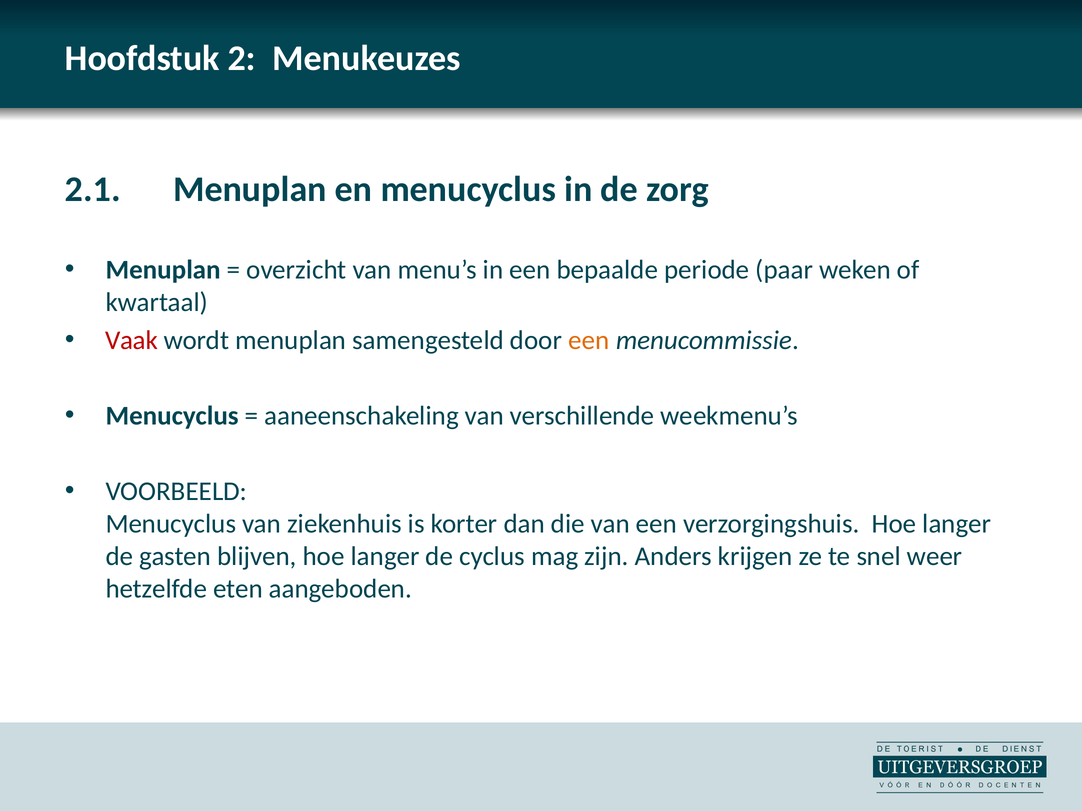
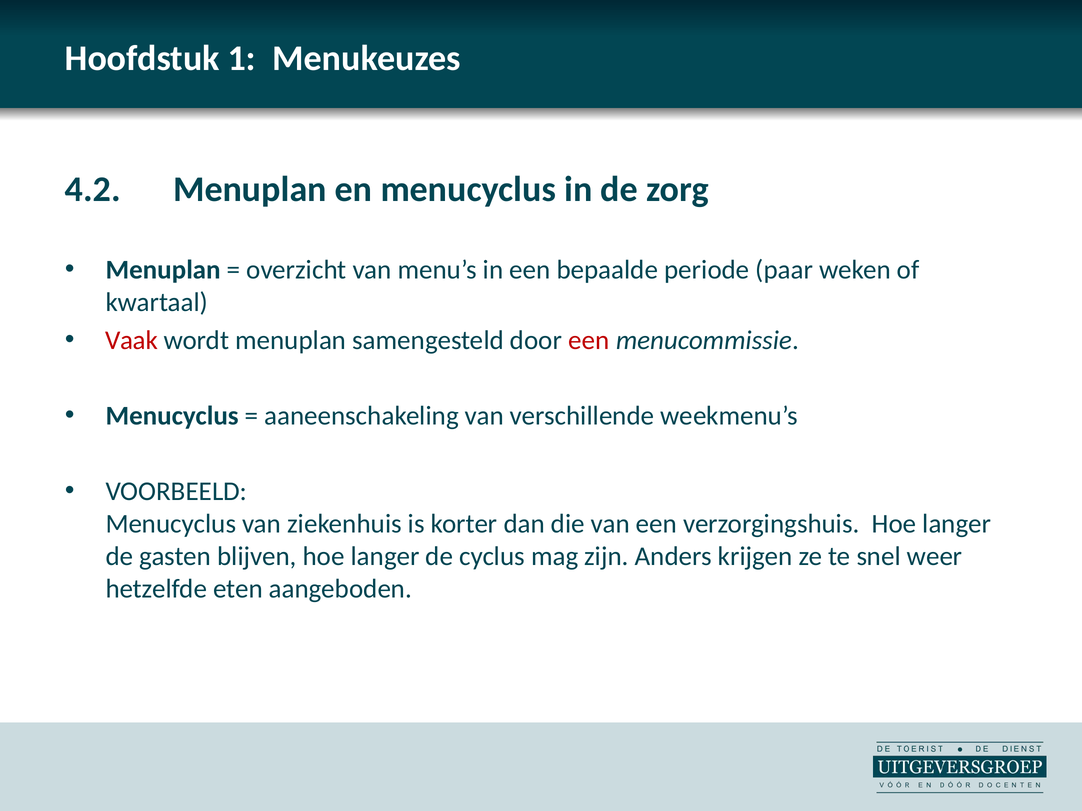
2: 2 -> 1
2.1: 2.1 -> 4.2
een at (589, 340) colour: orange -> red
